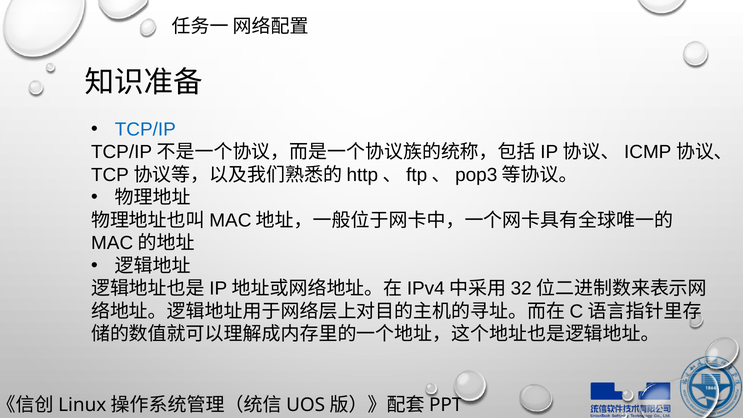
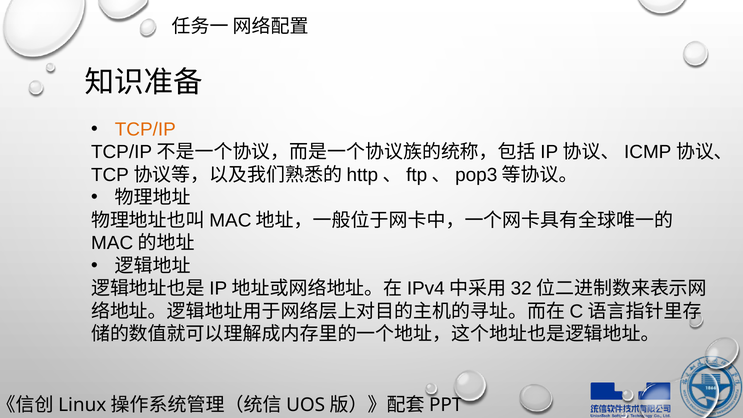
TCP/IP colour: blue -> orange
